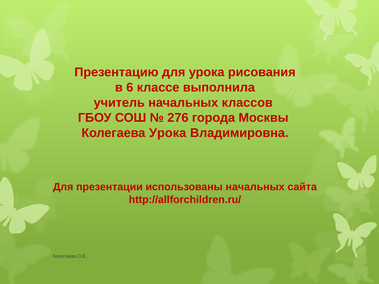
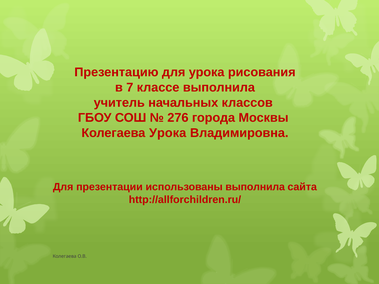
6: 6 -> 7
использованы начальных: начальных -> выполнила
